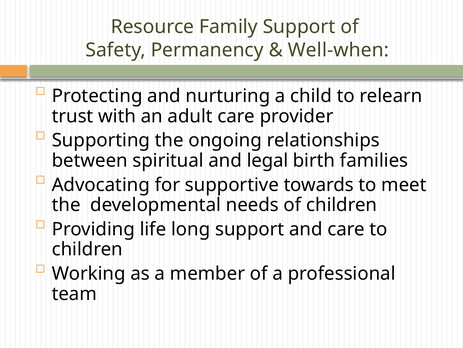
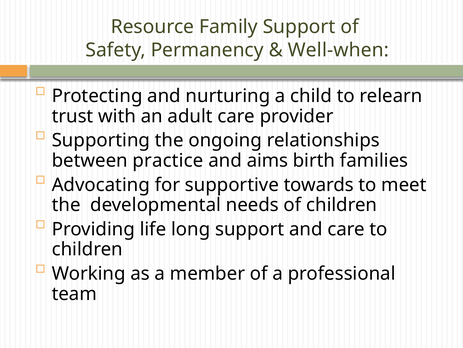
spiritual: spiritual -> practice
legal: legal -> aims
